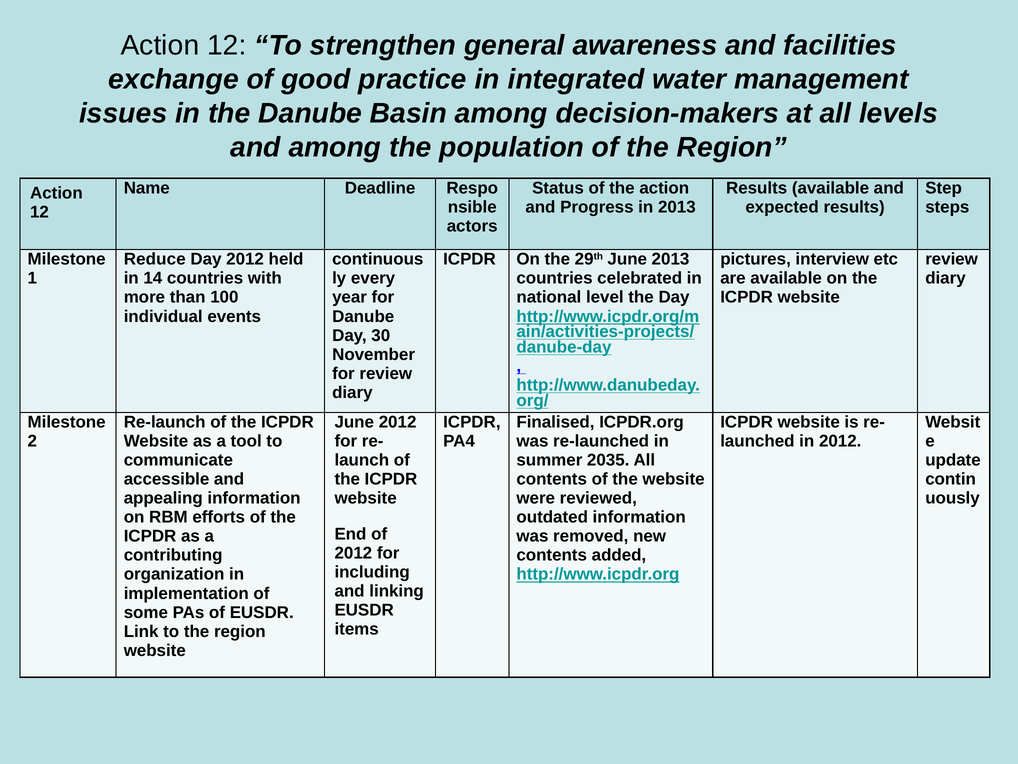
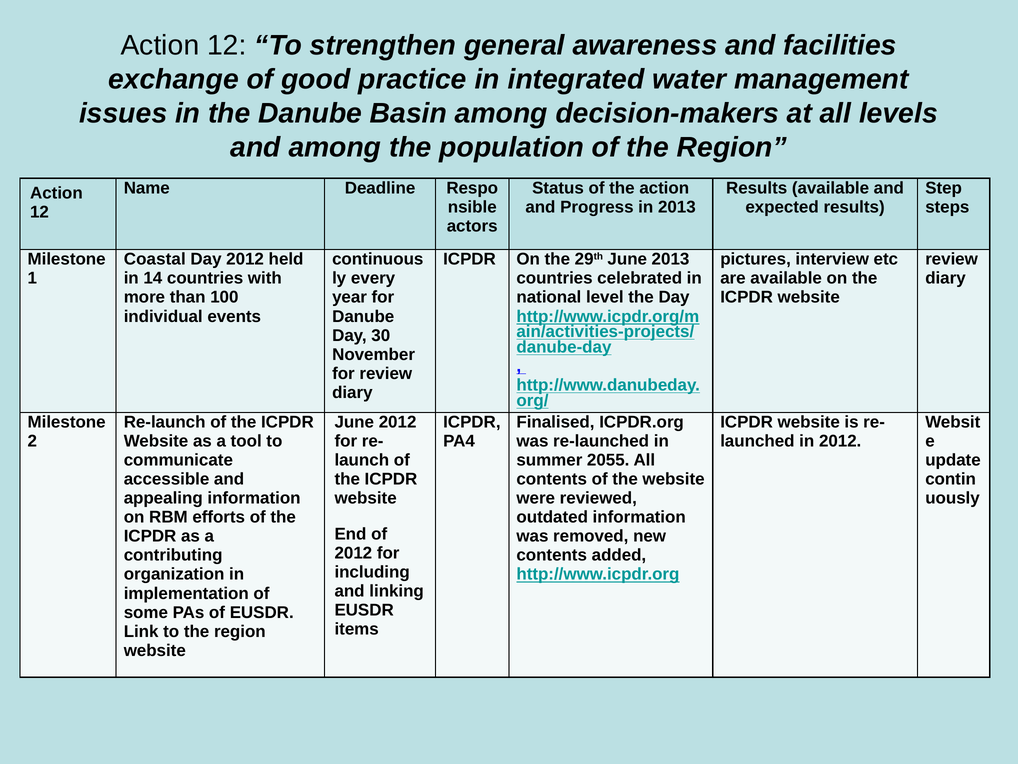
Reduce: Reduce -> Coastal
2035: 2035 -> 2055
